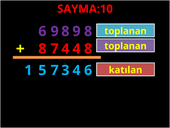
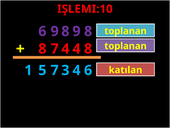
SAYMA:10: SAYMA:10 -> IŞLEMI:10
